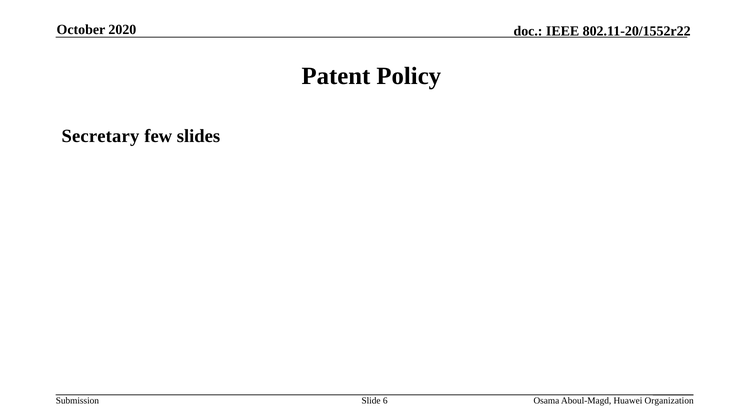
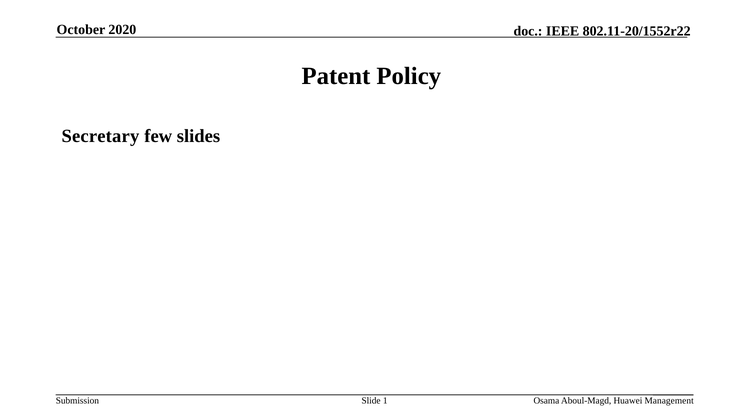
6: 6 -> 1
Organization: Organization -> Management
